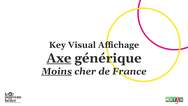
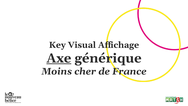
Moins underline: present -> none
